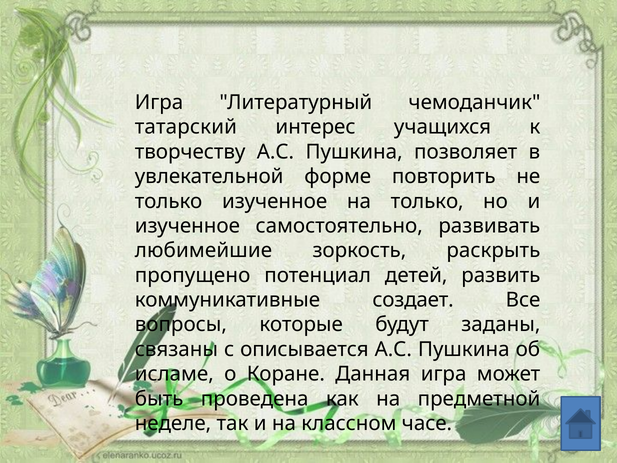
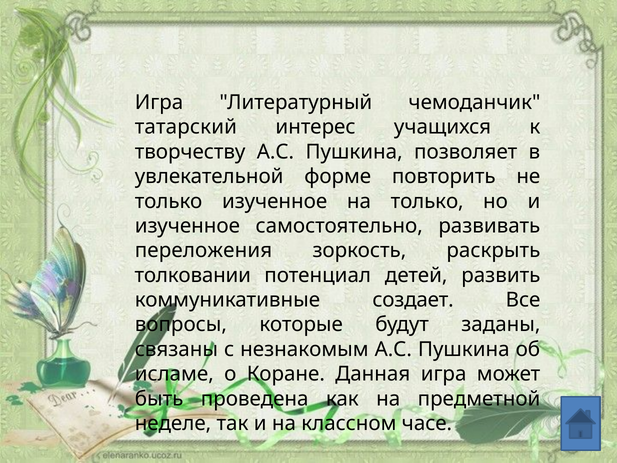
любимейшие: любимейшие -> переложения
пропущено: пропущено -> толковании
описывается: описывается -> незнакомым
